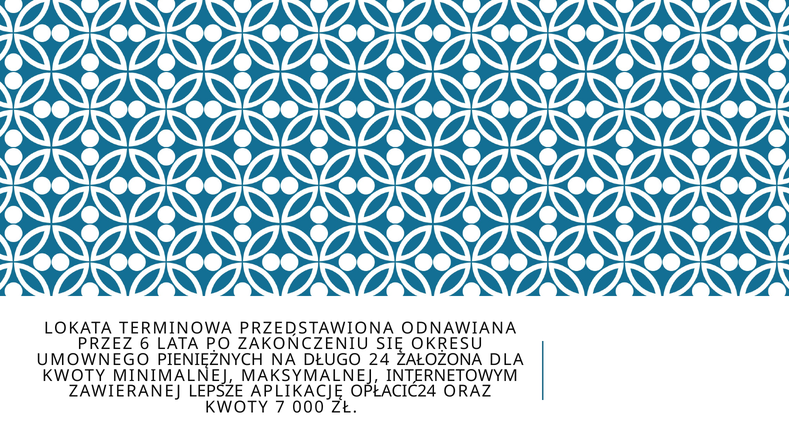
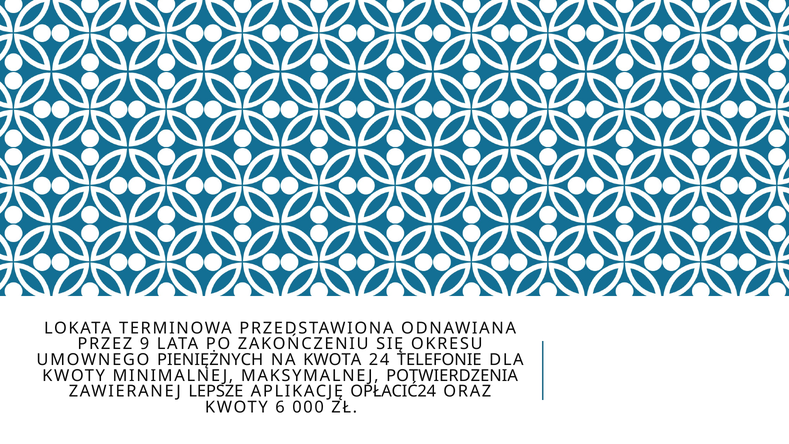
6: 6 -> 9
DŁUGO: DŁUGO -> KWOTA
ZAŁOŻONA: ZAŁOŻONA -> TELEFONIE
INTERNETOWYM: INTERNETOWYM -> POTWIERDZENIA
7: 7 -> 6
